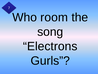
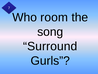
Electrons: Electrons -> Surround
